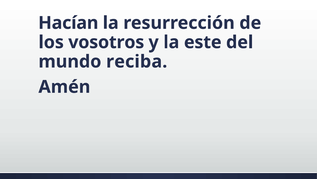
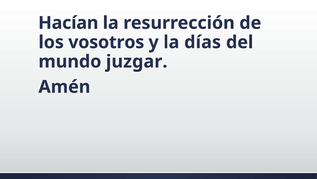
este: este -> días
reciba: reciba -> juzgar
